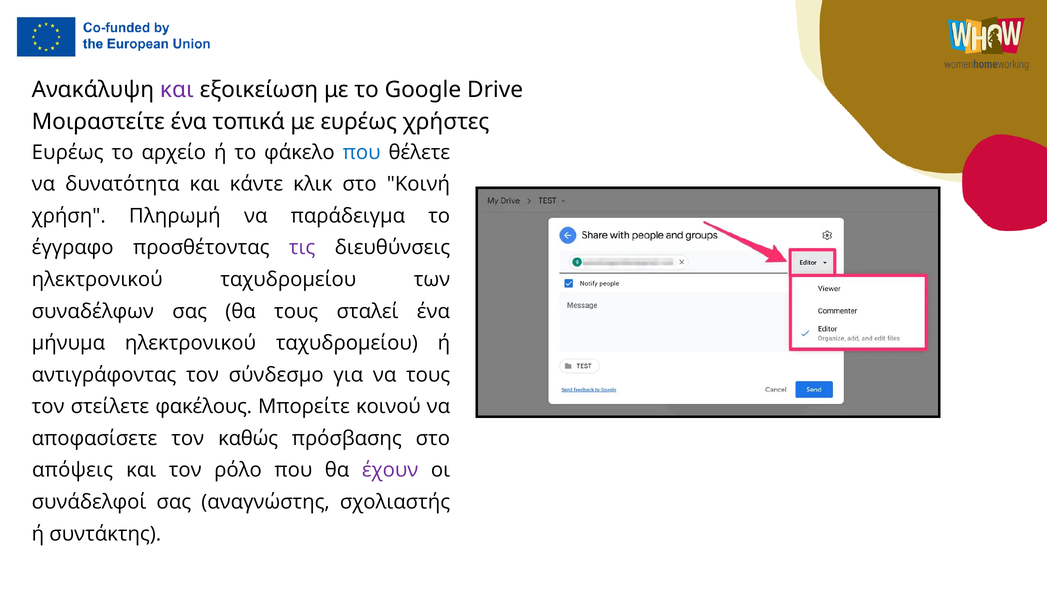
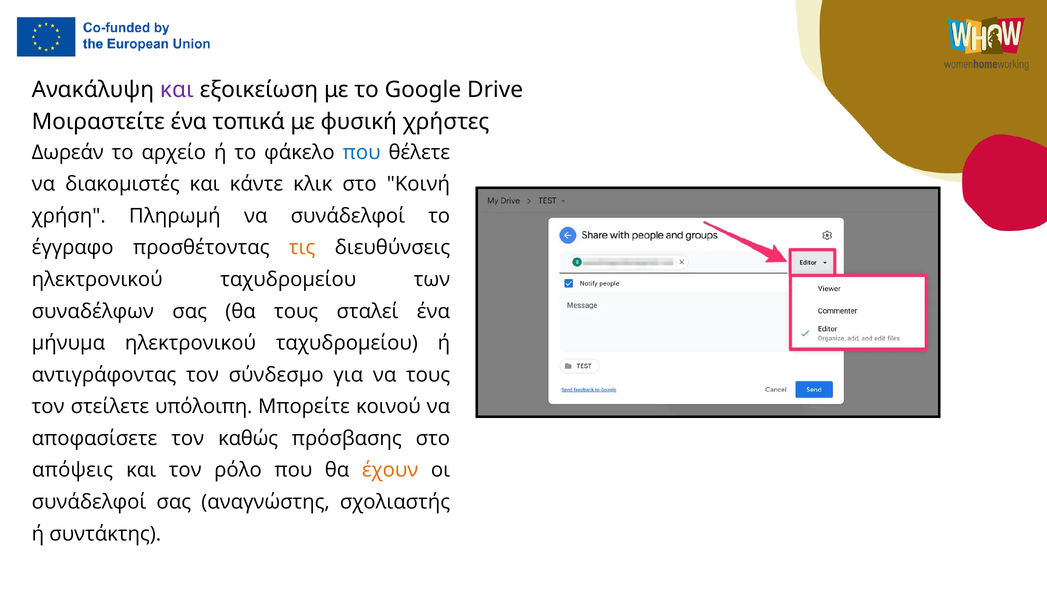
με ευρέως: ευρέως -> φυσική
Ευρέως at (68, 152): Ευρέως -> Δωρεάν
δυνατότητα: δυνατότητα -> διακομιστές
να παράδειγμα: παράδειγμα -> συνάδελφοί
τις colour: purple -> orange
φακέλους: φακέλους -> υπόλοιπη
έχουν colour: purple -> orange
